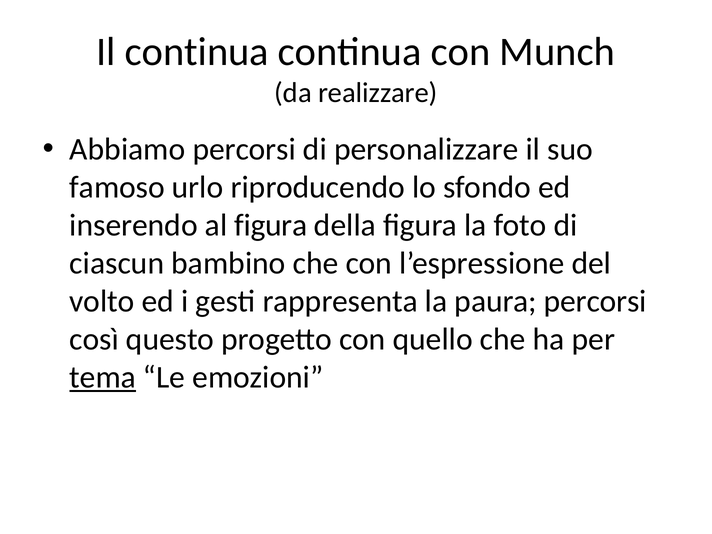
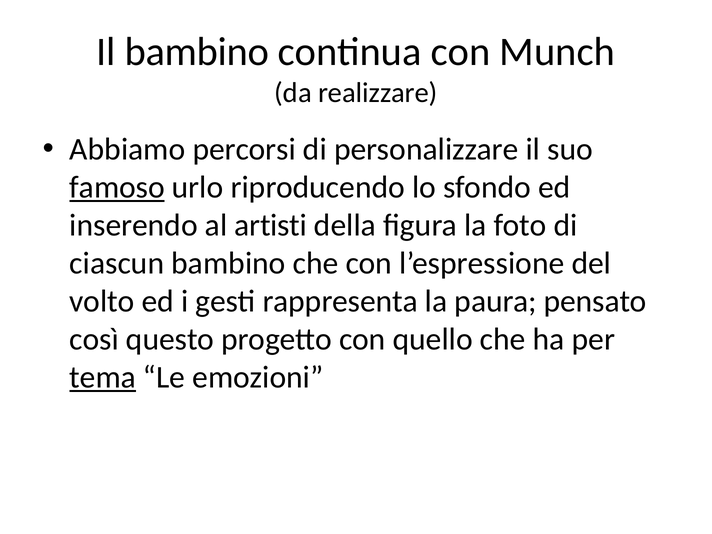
Il continua: continua -> bambino
famoso underline: none -> present
al figura: figura -> artisti
paura percorsi: percorsi -> pensato
